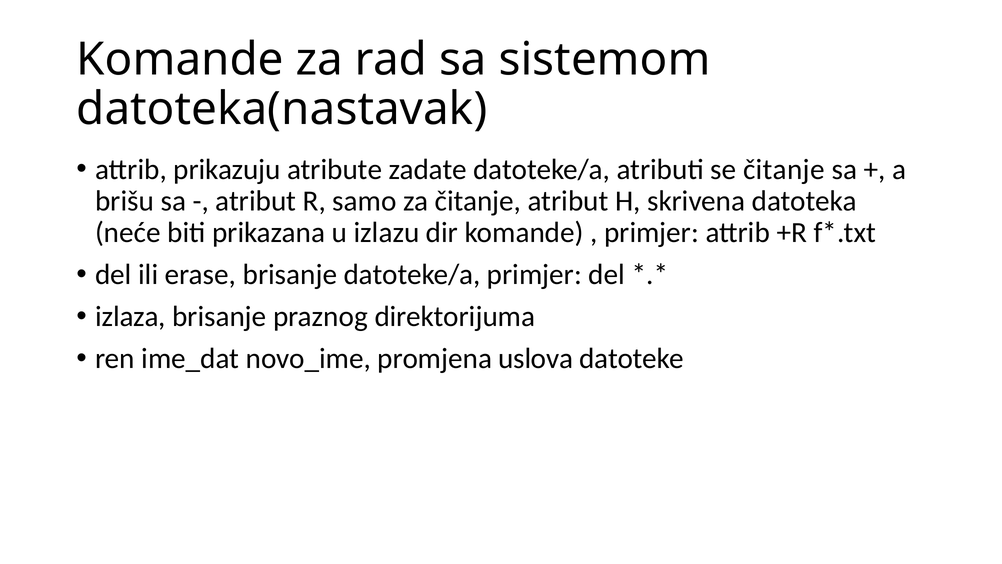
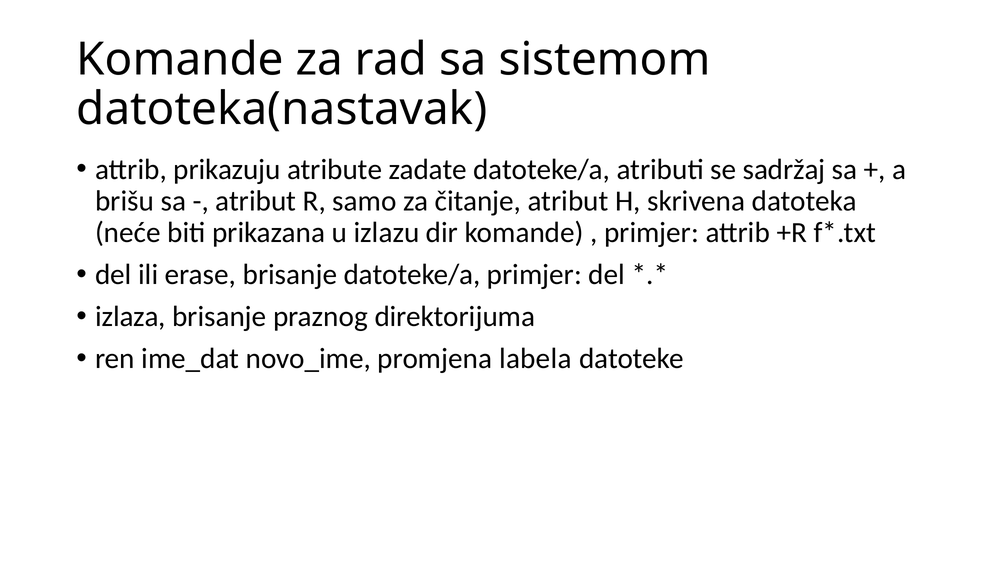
se čitanje: čitanje -> sadržaj
uslova: uslova -> labela
